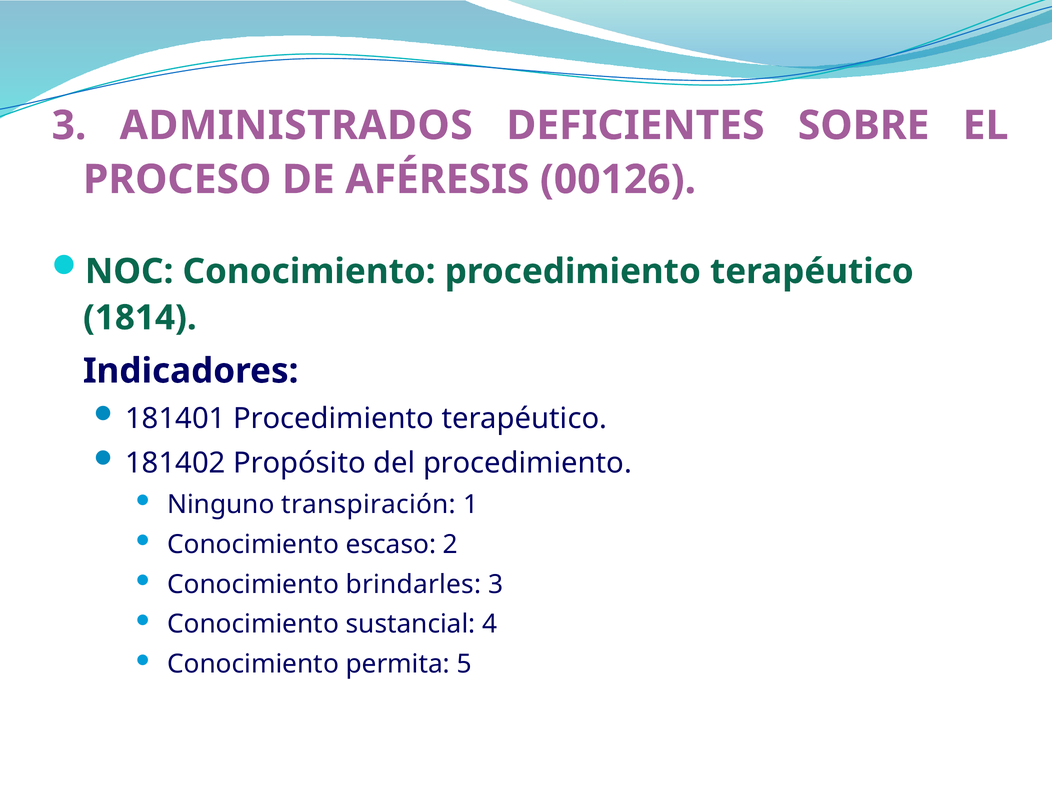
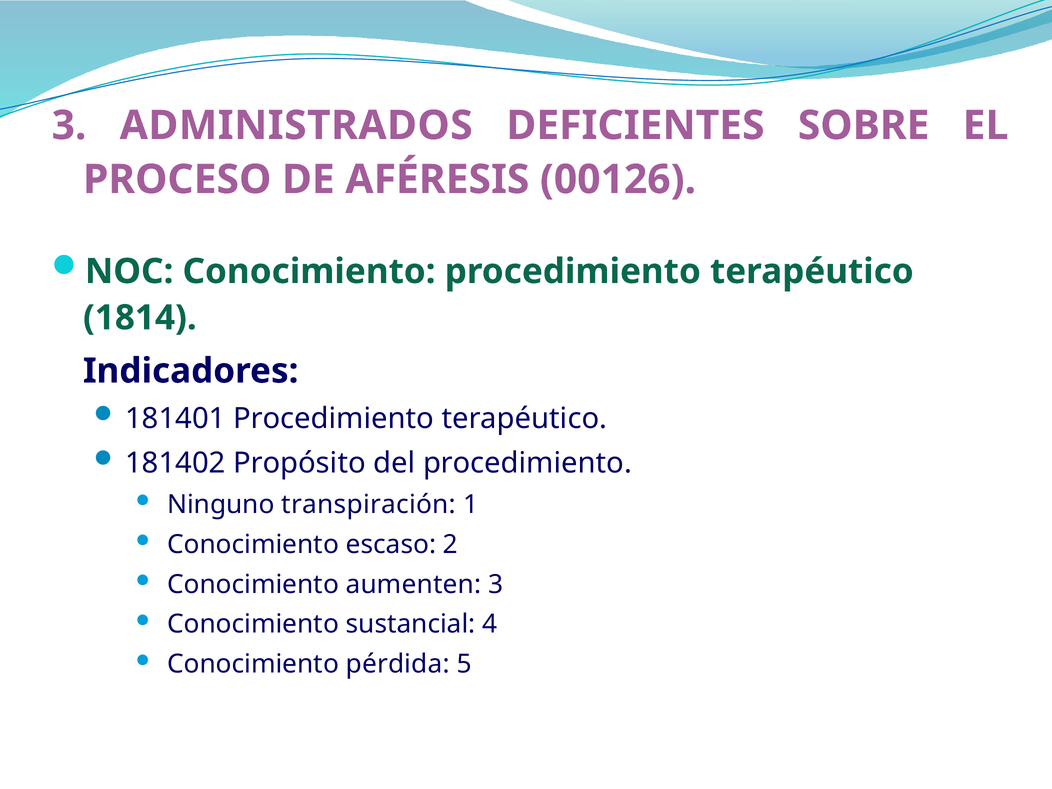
brindarles: brindarles -> aumenten
permita: permita -> pérdida
